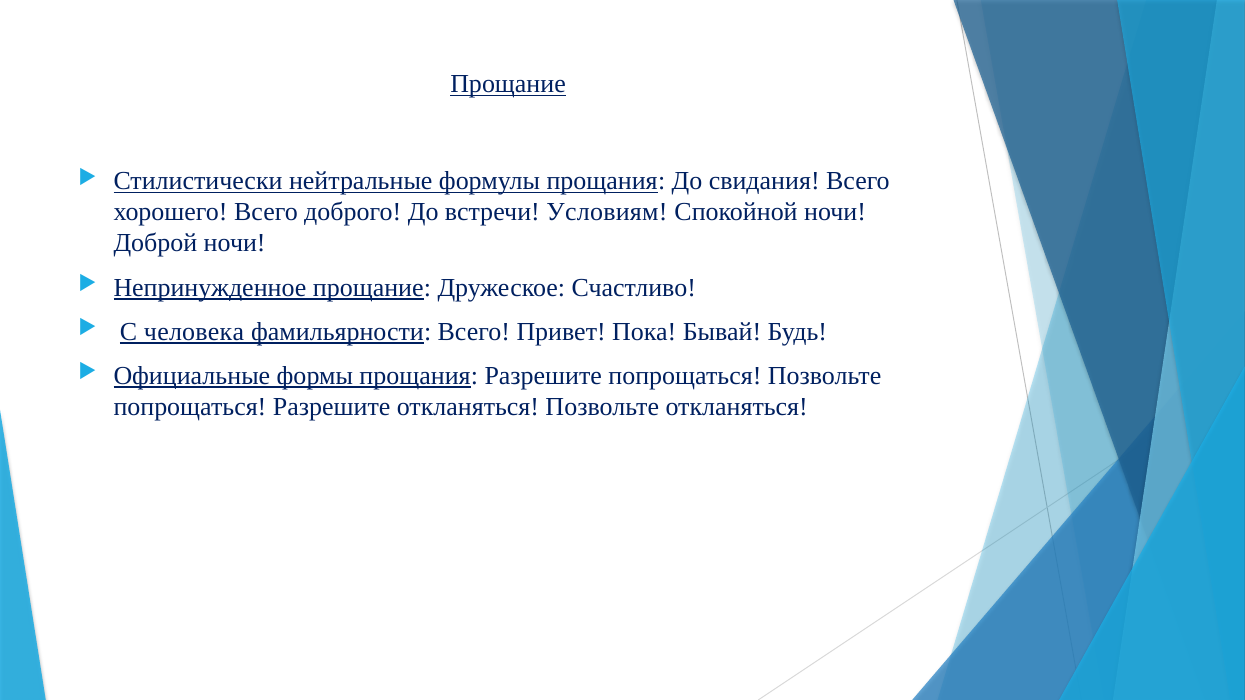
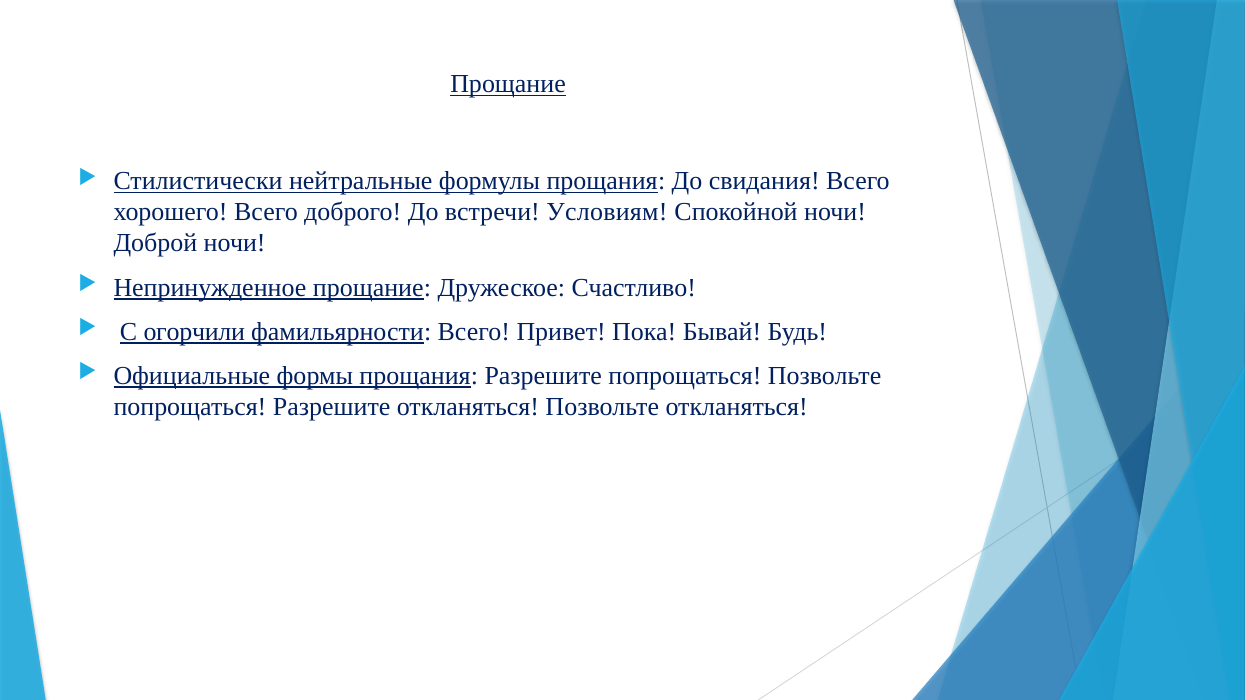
человека: человека -> огорчили
